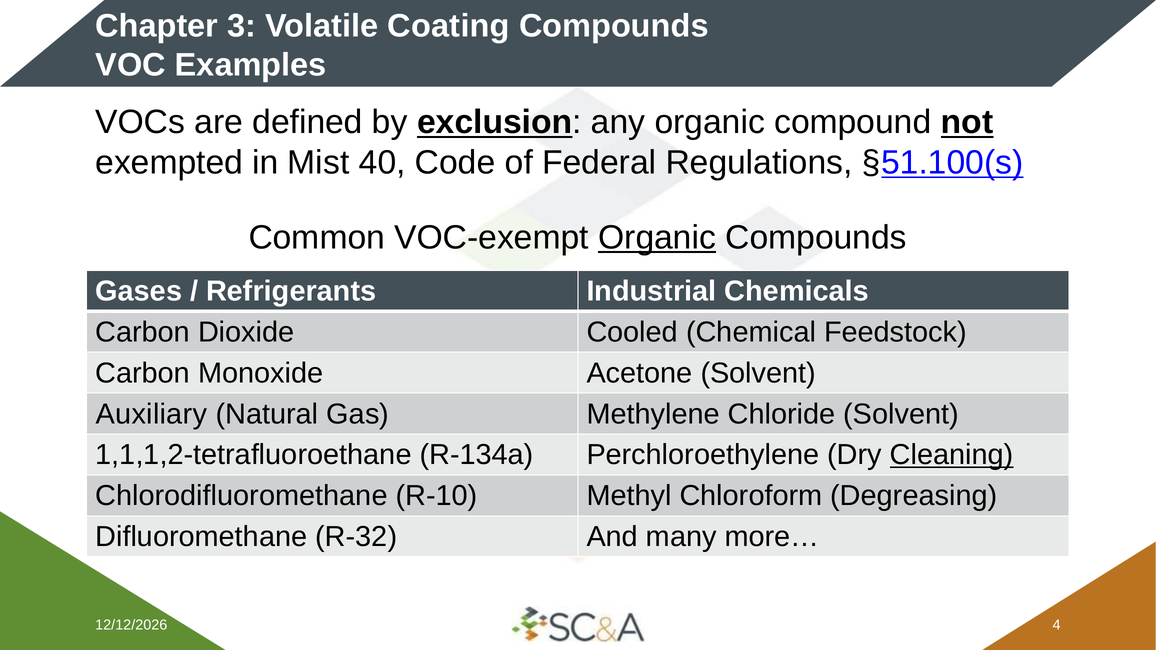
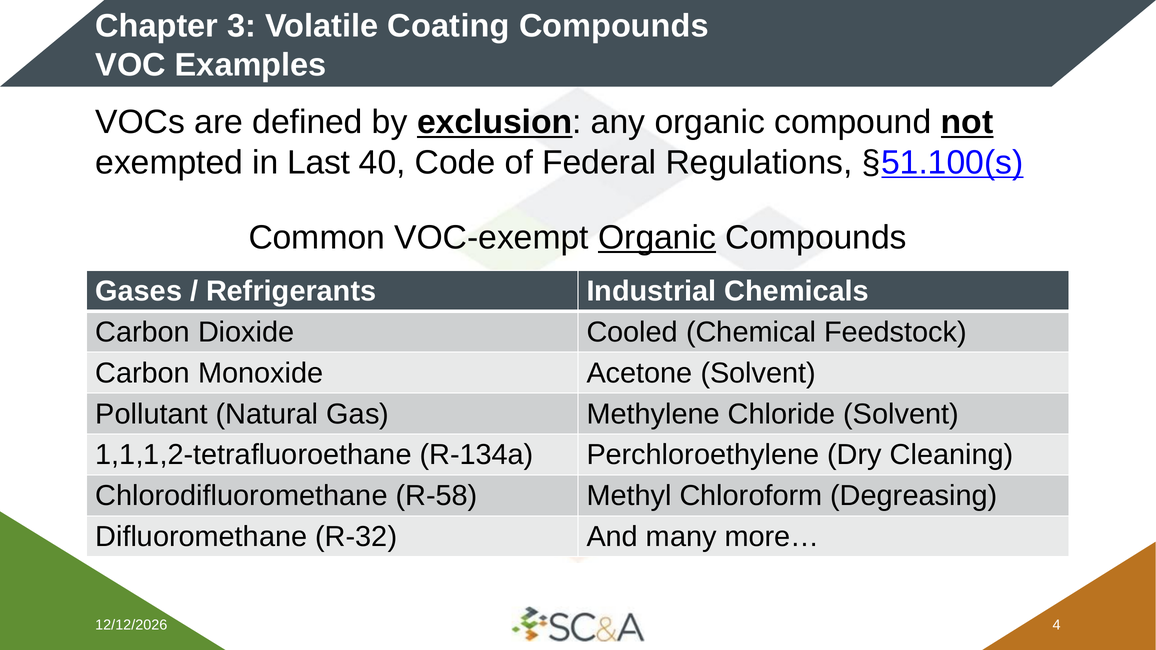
Mist: Mist -> Last
Auxiliary: Auxiliary -> Pollutant
Cleaning underline: present -> none
R-10: R-10 -> R-58
